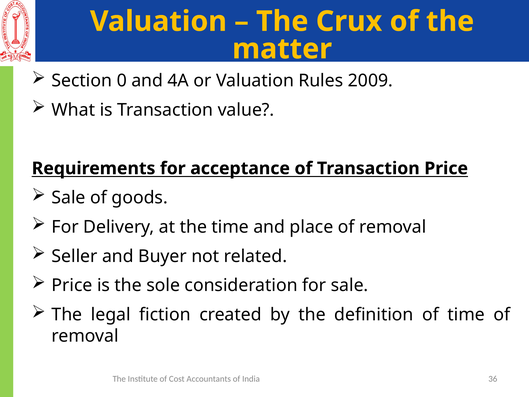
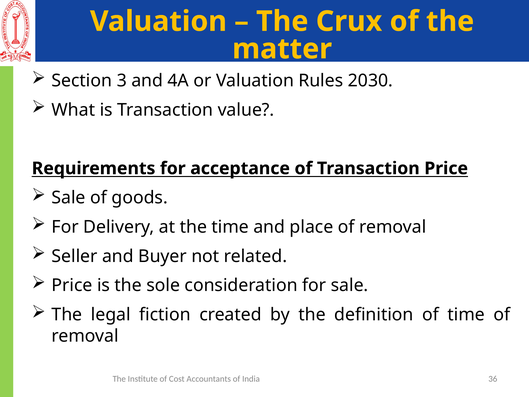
0: 0 -> 3
2009: 2009 -> 2030
